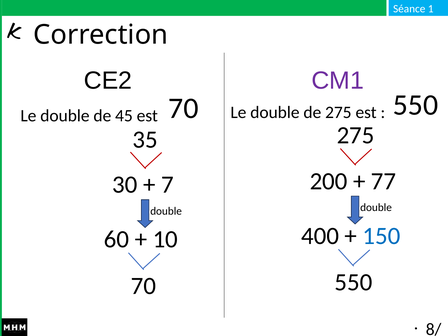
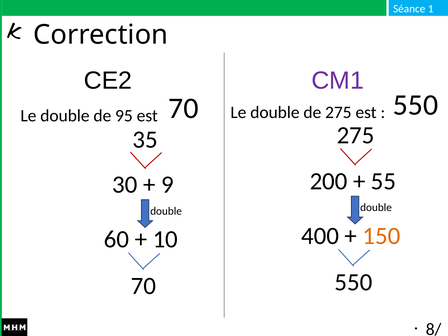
45: 45 -> 95
77: 77 -> 55
7: 7 -> 9
150 colour: blue -> orange
